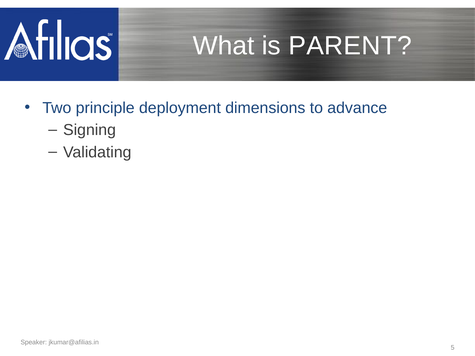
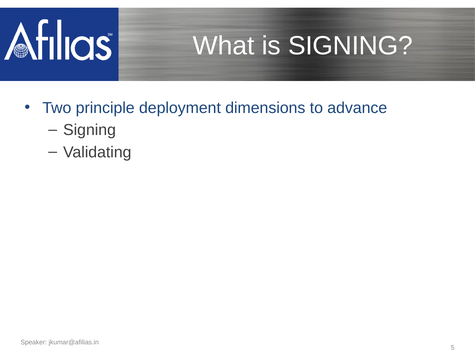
is PARENT: PARENT -> SIGNING
